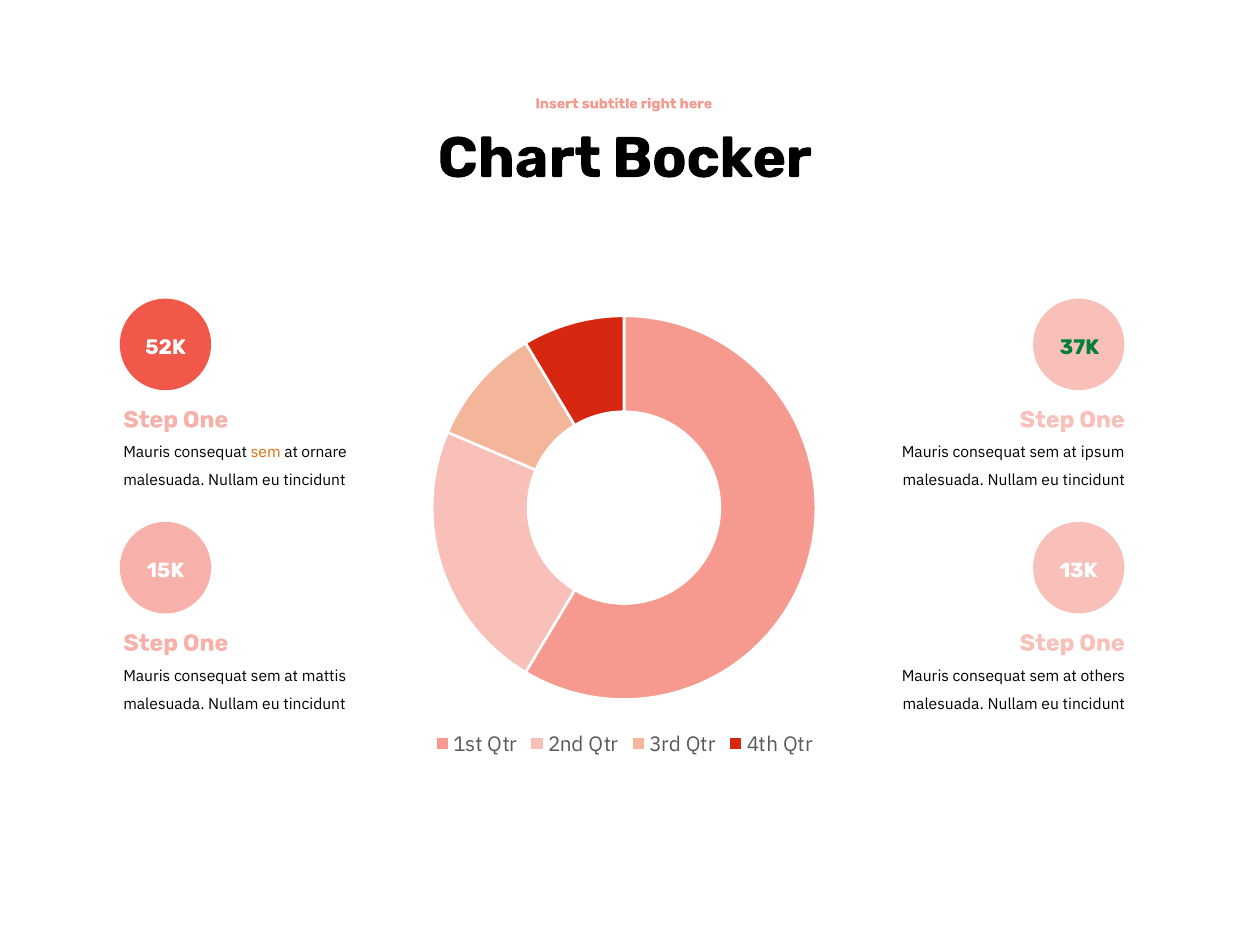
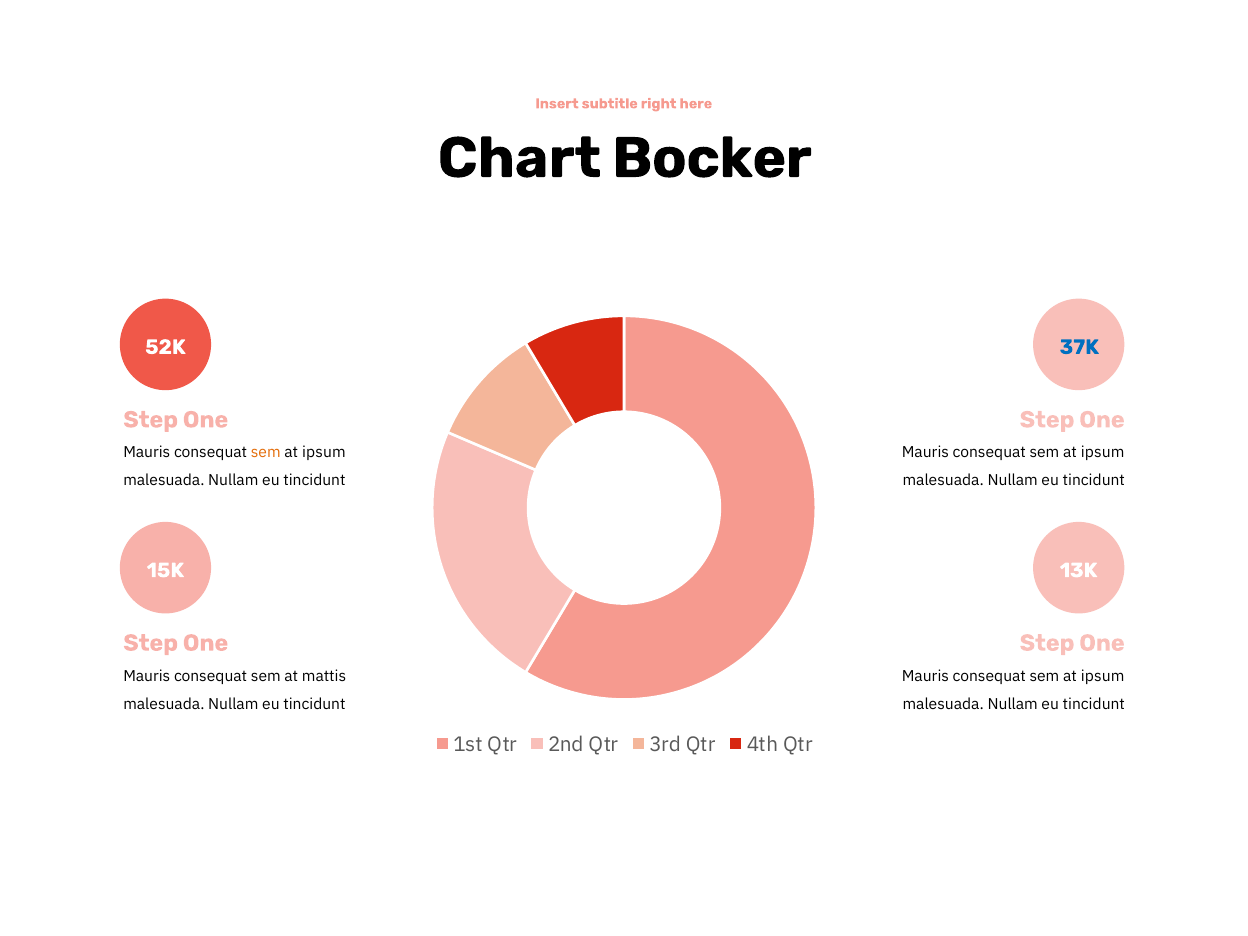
37K colour: green -> blue
ornare at (324, 453): ornare -> ipsum
others at (1103, 676): others -> ipsum
